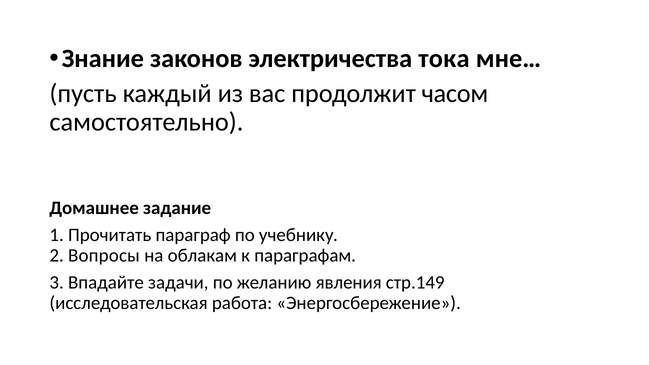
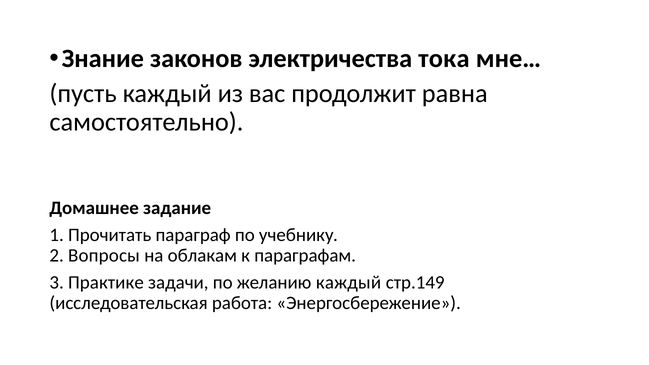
часом: часом -> равна
Впадайте: Впадайте -> Практике
желанию явления: явления -> каждый
